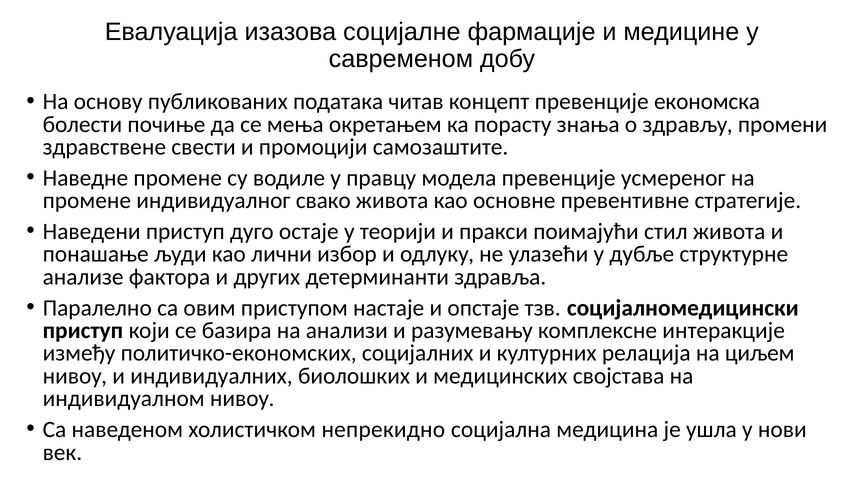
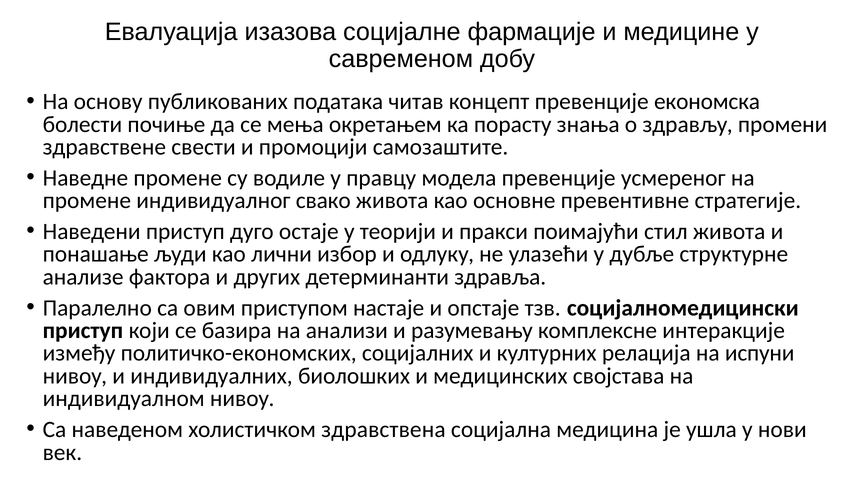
циљем: циљем -> испуни
непрекидно: непрекидно -> здравствена
